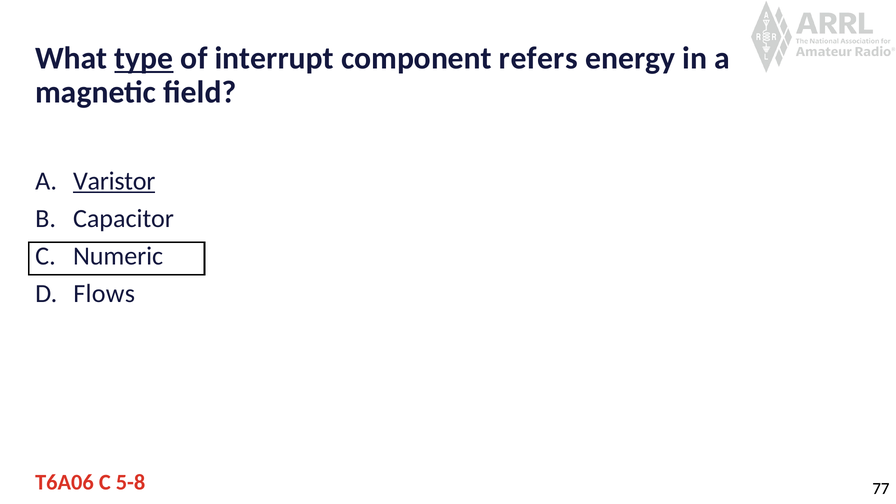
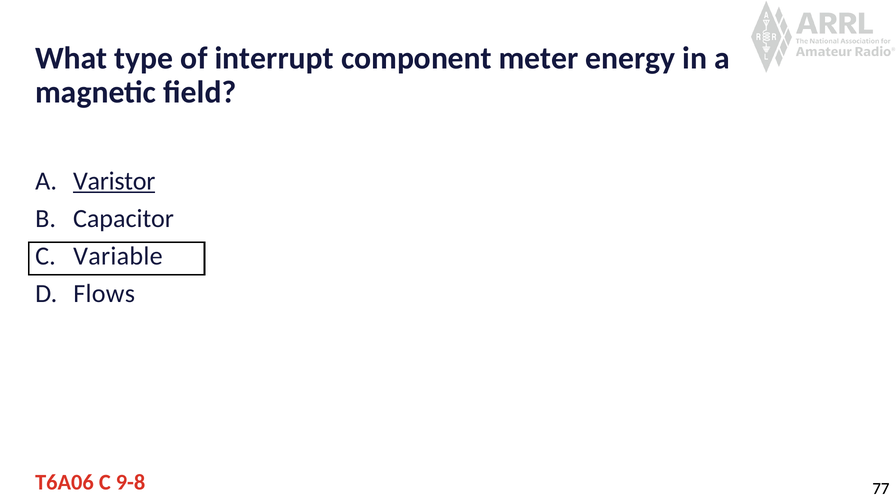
type underline: present -> none
refers: refers -> meter
Numeric: Numeric -> Variable
5-8: 5-8 -> 9-8
